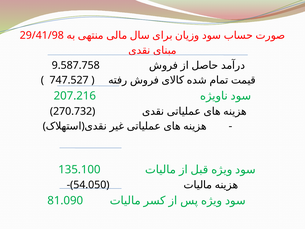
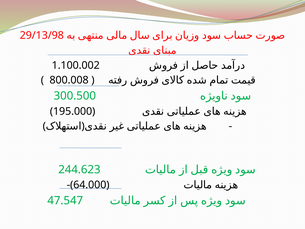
29/41/98: 29/41/98 -> 29/13/98
9.587.758: 9.587.758 -> 1.100.002
747.527: 747.527 -> 800.008
207.216: 207.216 -> 300.500
270.732: 270.732 -> 195.000
135.100: 135.100 -> 244.623
54.050: 54.050 -> 64.000
81.090: 81.090 -> 47.547
